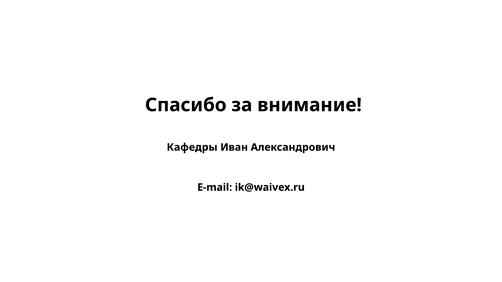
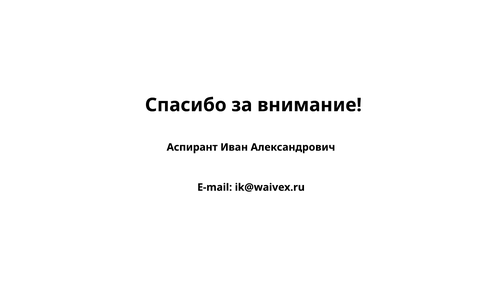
Кафедры: Кафедры -> Аспирант
